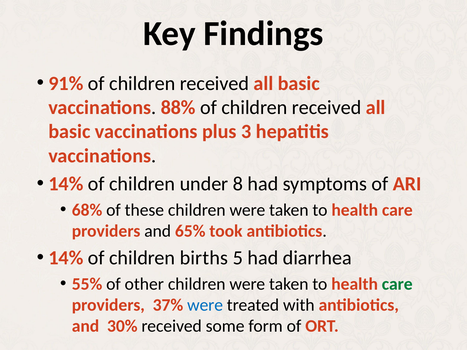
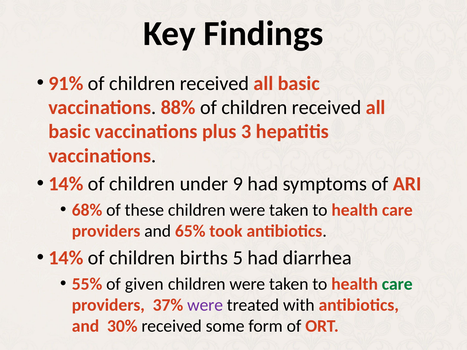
8: 8 -> 9
other: other -> given
were at (205, 305) colour: blue -> purple
